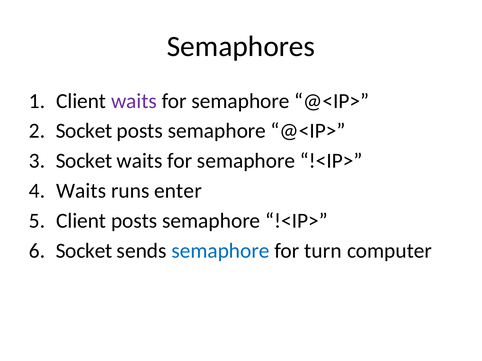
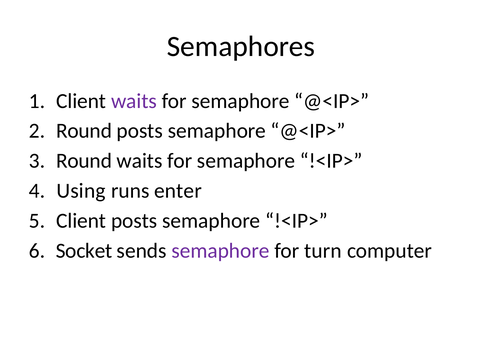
Socket at (84, 131): Socket -> Round
Socket at (84, 161): Socket -> Round
Waits at (81, 191): Waits -> Using
semaphore at (220, 251) colour: blue -> purple
